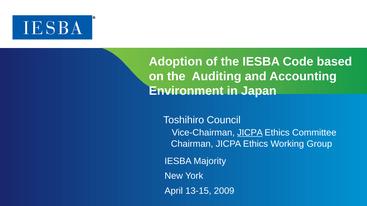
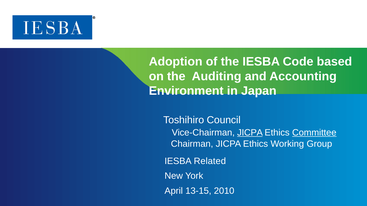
Committee underline: none -> present
Majority: Majority -> Related
2009: 2009 -> 2010
